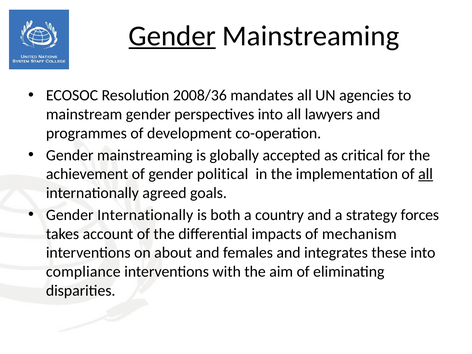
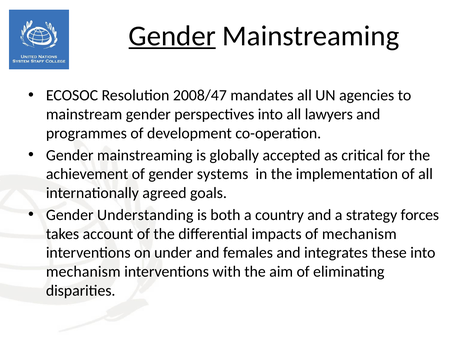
2008/36: 2008/36 -> 2008/47
political: political -> systems
all at (426, 174) underline: present -> none
Gender Internationally: Internationally -> Understanding
about: about -> under
compliance at (83, 272): compliance -> mechanism
